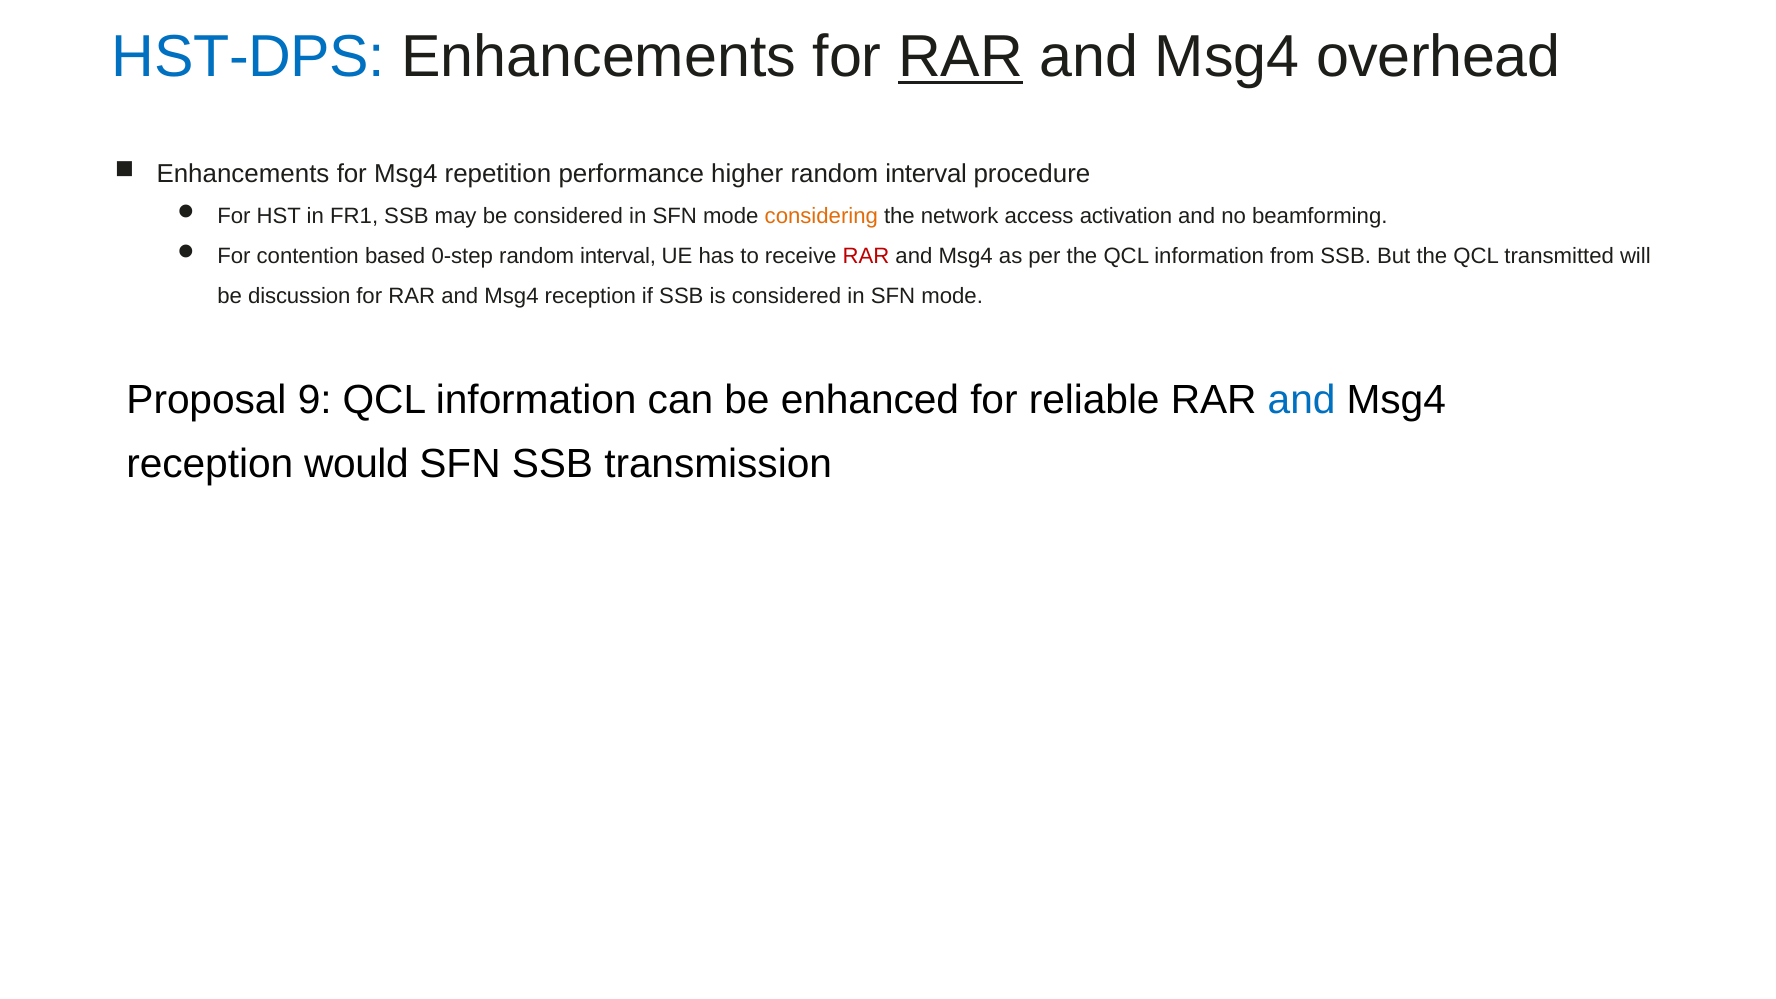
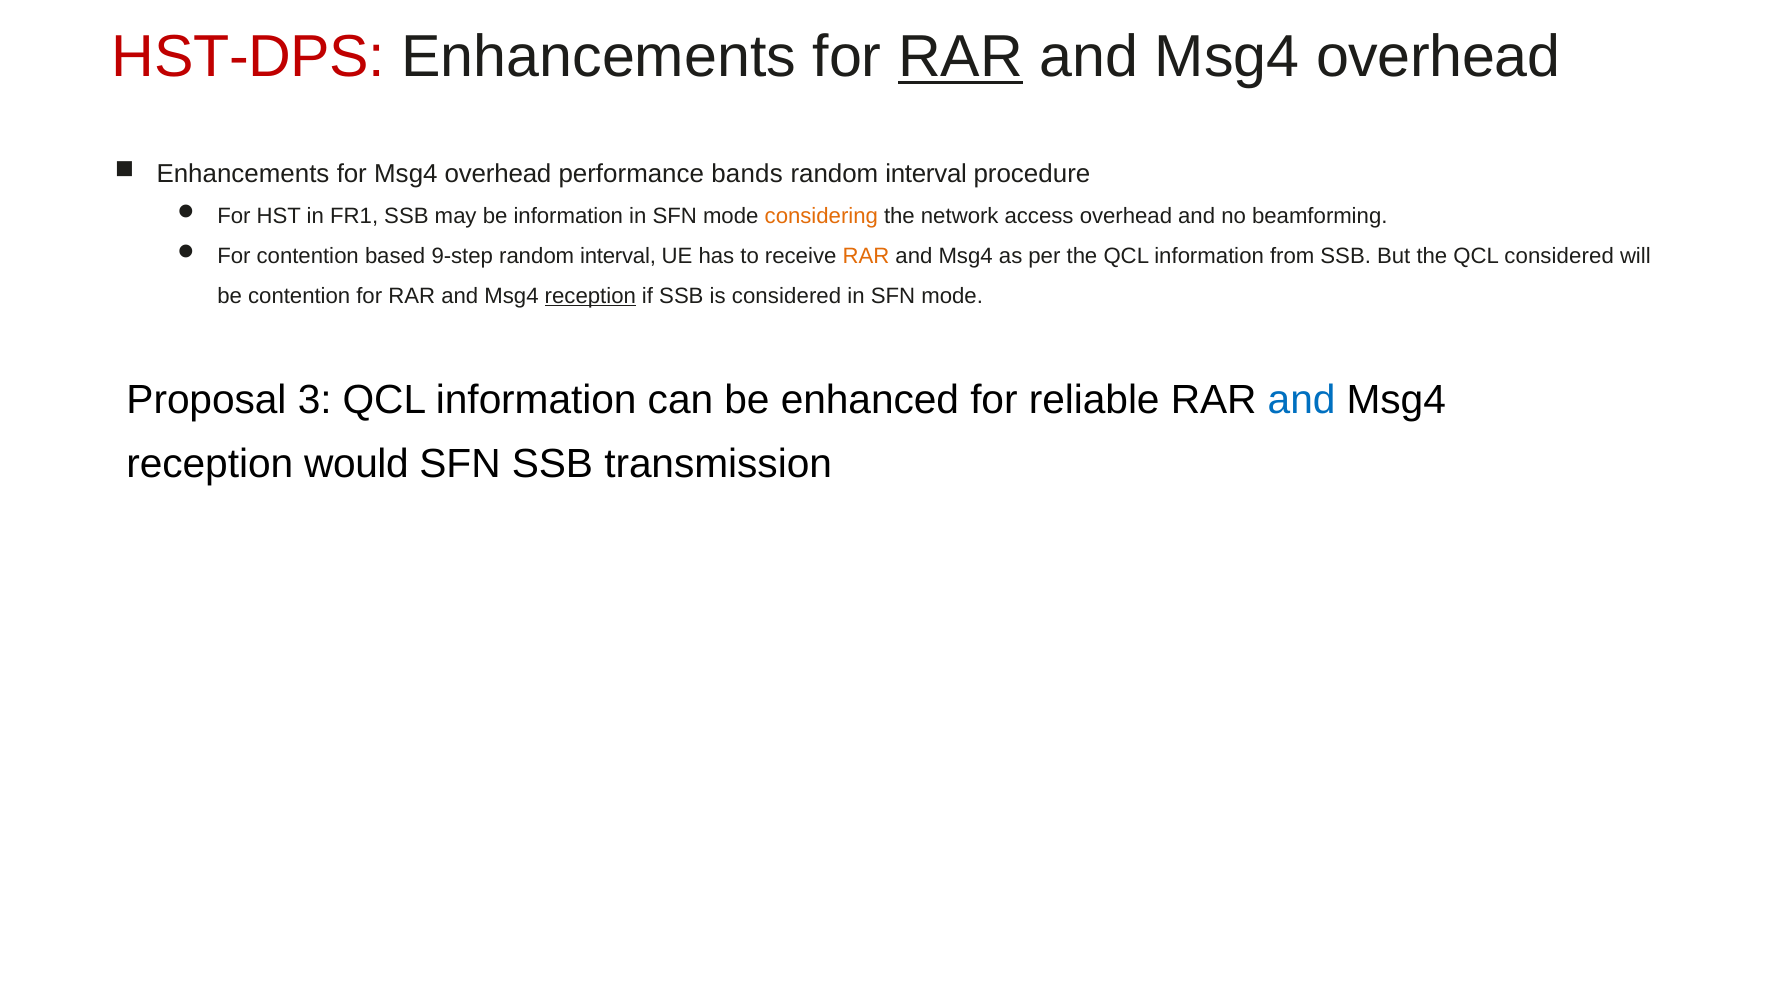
HST-DPS colour: blue -> red
for Msg4 repetition: repetition -> overhead
higher: higher -> bands
be considered: considered -> information
access activation: activation -> overhead
0-step: 0-step -> 9-step
RAR at (866, 256) colour: red -> orange
QCL transmitted: transmitted -> considered
be discussion: discussion -> contention
reception at (590, 296) underline: none -> present
9: 9 -> 3
